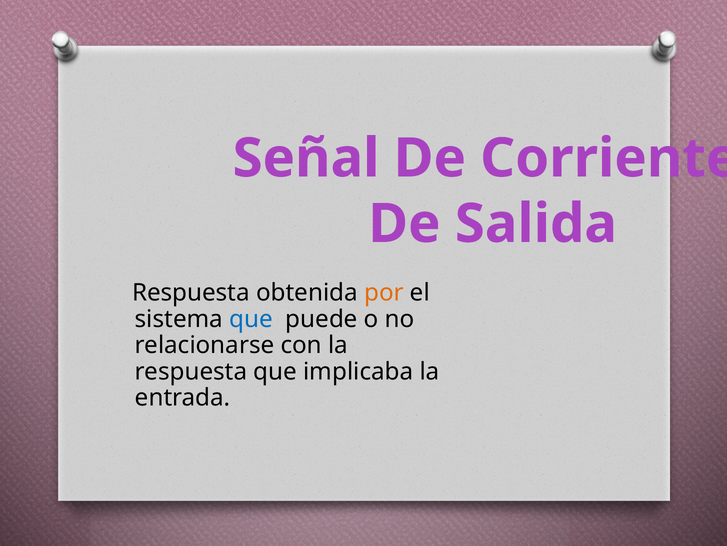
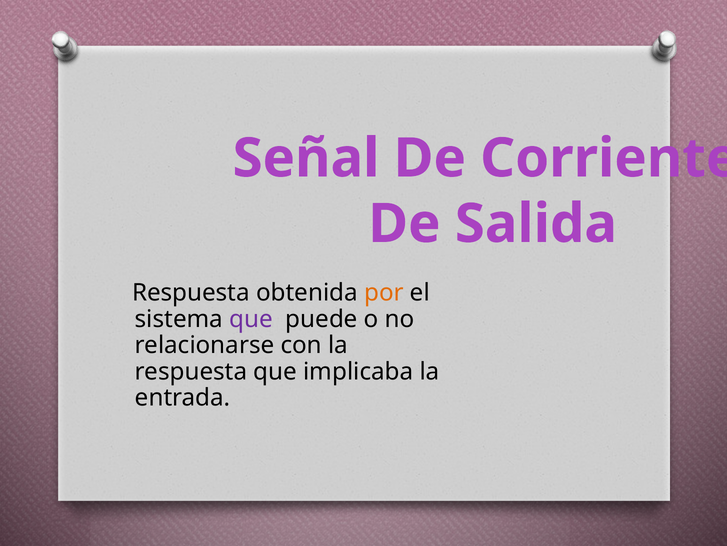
que at (251, 319) colour: blue -> purple
